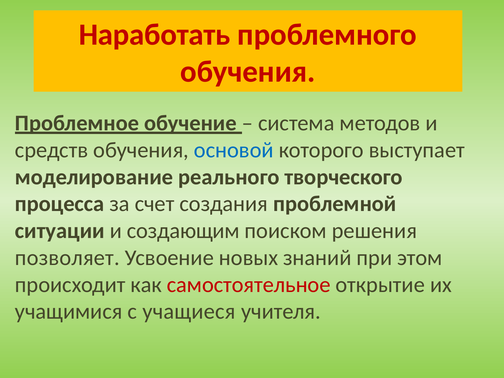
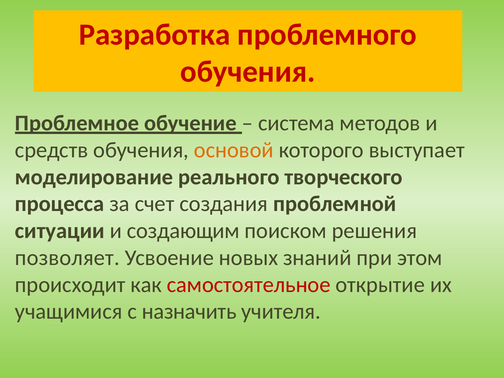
Наработать: Наработать -> Разработка
основой colour: blue -> orange
учащиеся: учащиеся -> назначить
